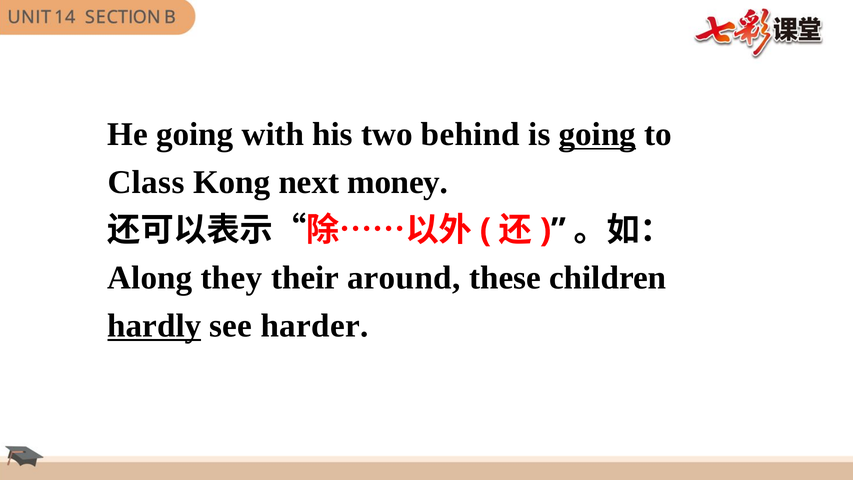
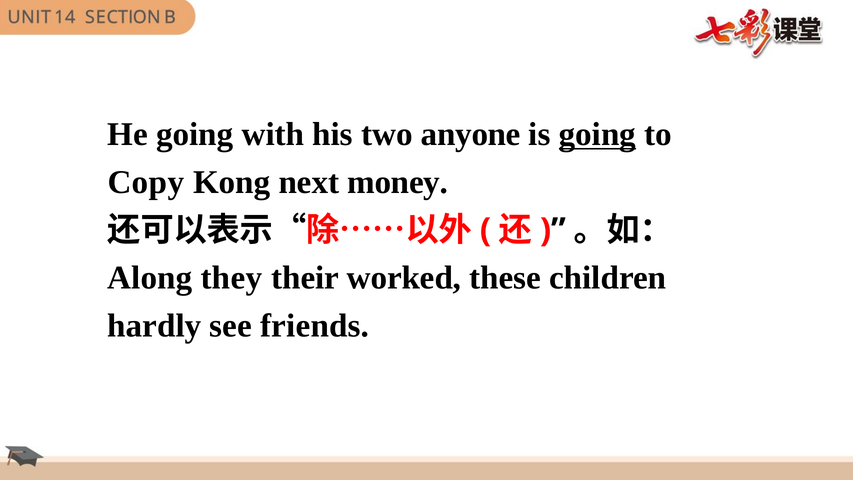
behind: behind -> anyone
Class: Class -> Copy
around: around -> worked
hardly underline: present -> none
harder: harder -> friends
